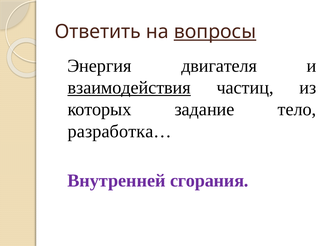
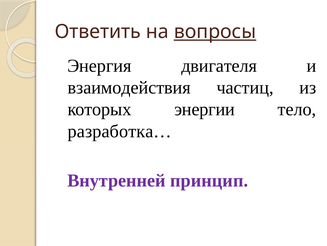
взаимодействия underline: present -> none
задание: задание -> энергии
сгорания: сгорания -> принцип
